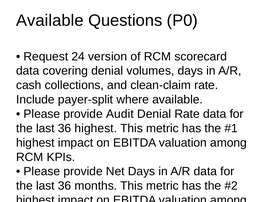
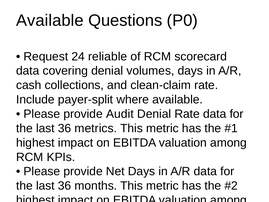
version: version -> reliable
36 highest: highest -> metrics
